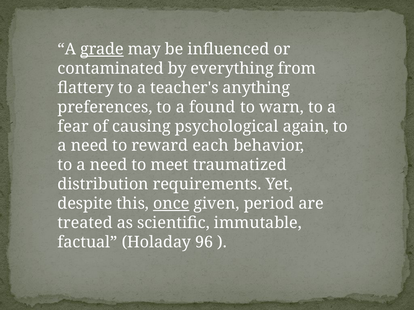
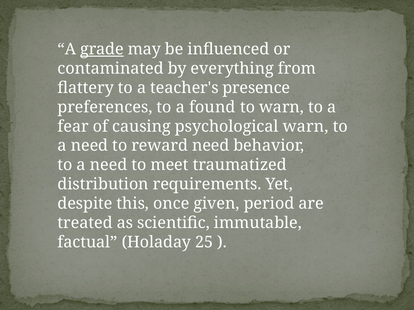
anything: anything -> presence
psychological again: again -> warn
reward each: each -> need
once underline: present -> none
96: 96 -> 25
